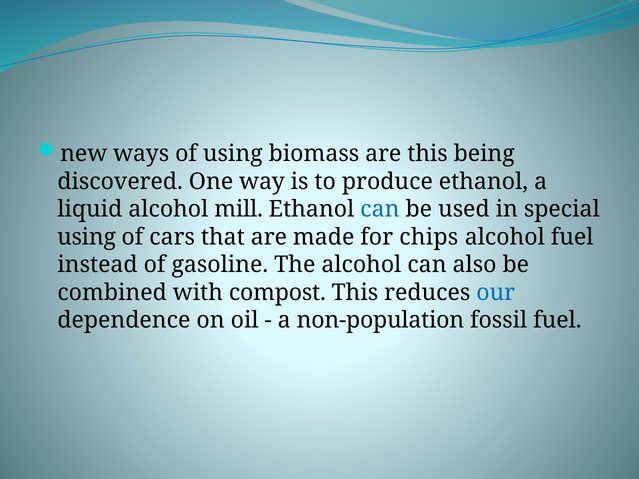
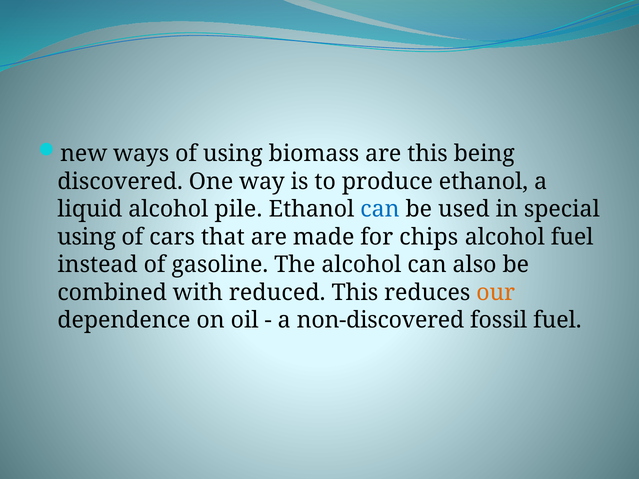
mill: mill -> pile
compost: compost -> reduced
our colour: blue -> orange
non-population: non-population -> non-discovered
